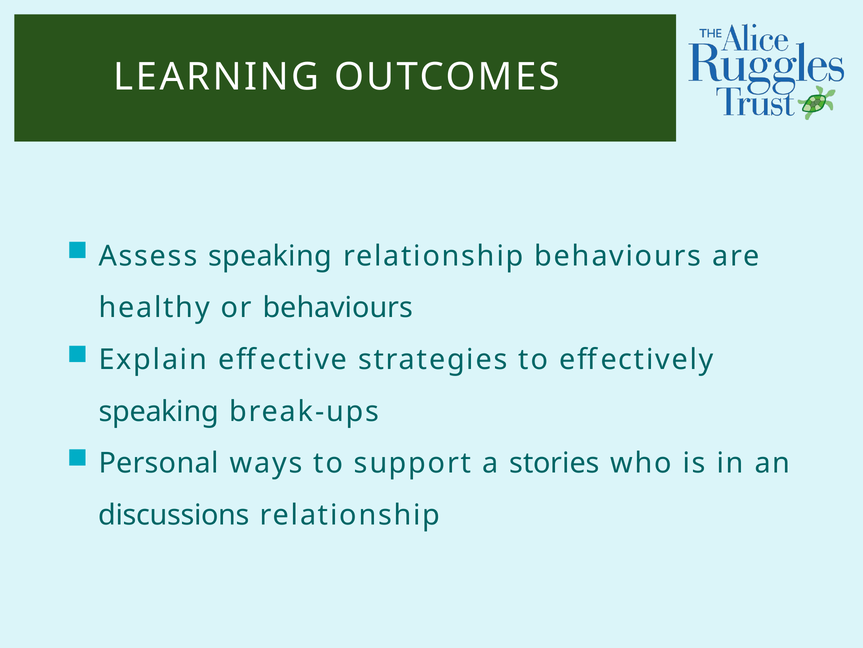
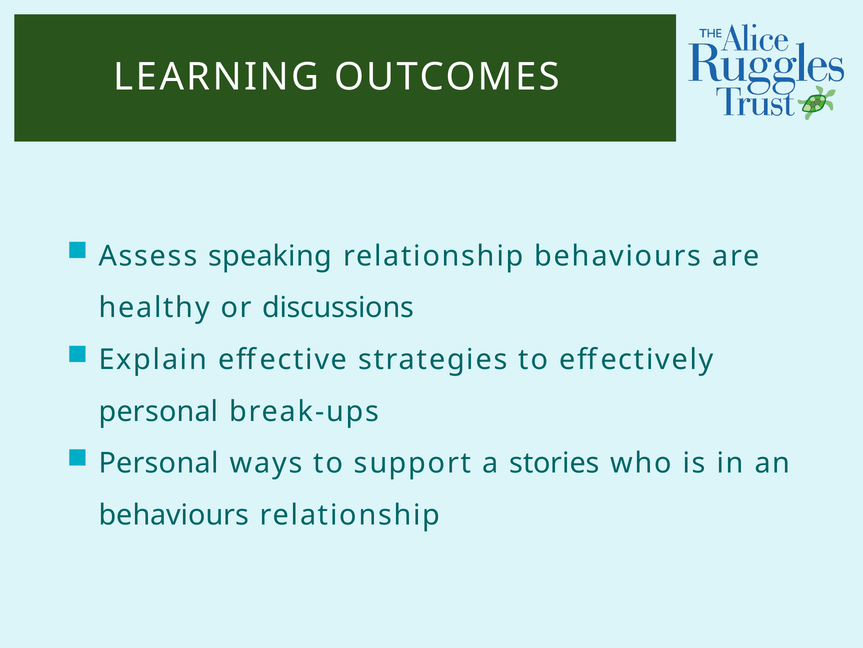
or behaviours: behaviours -> discussions
speaking at (159, 411): speaking -> personal
discussions at (174, 515): discussions -> behaviours
